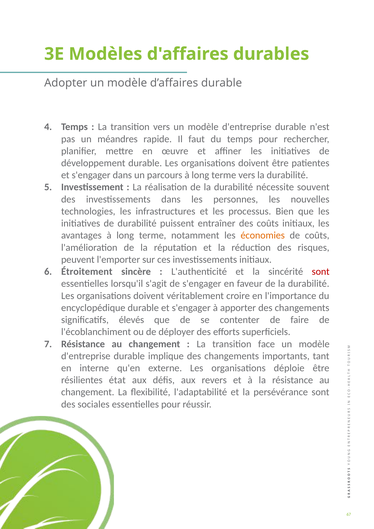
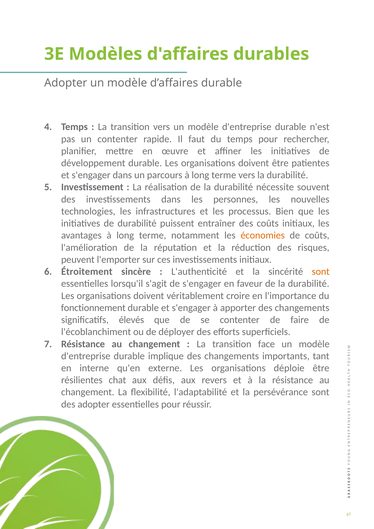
un méandres: méandres -> contenter
sont at (321, 272) colour: red -> orange
encyclopédique: encyclopédique -> fonctionnement
état: état -> chat
des sociales: sociales -> adopter
